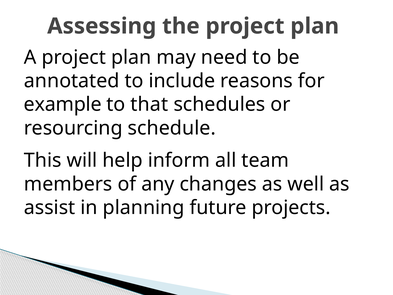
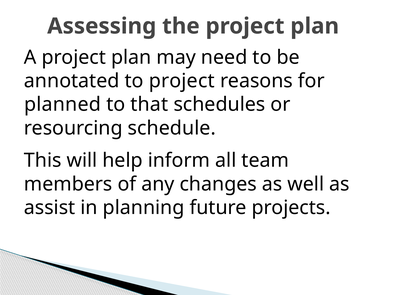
to include: include -> project
example: example -> planned
